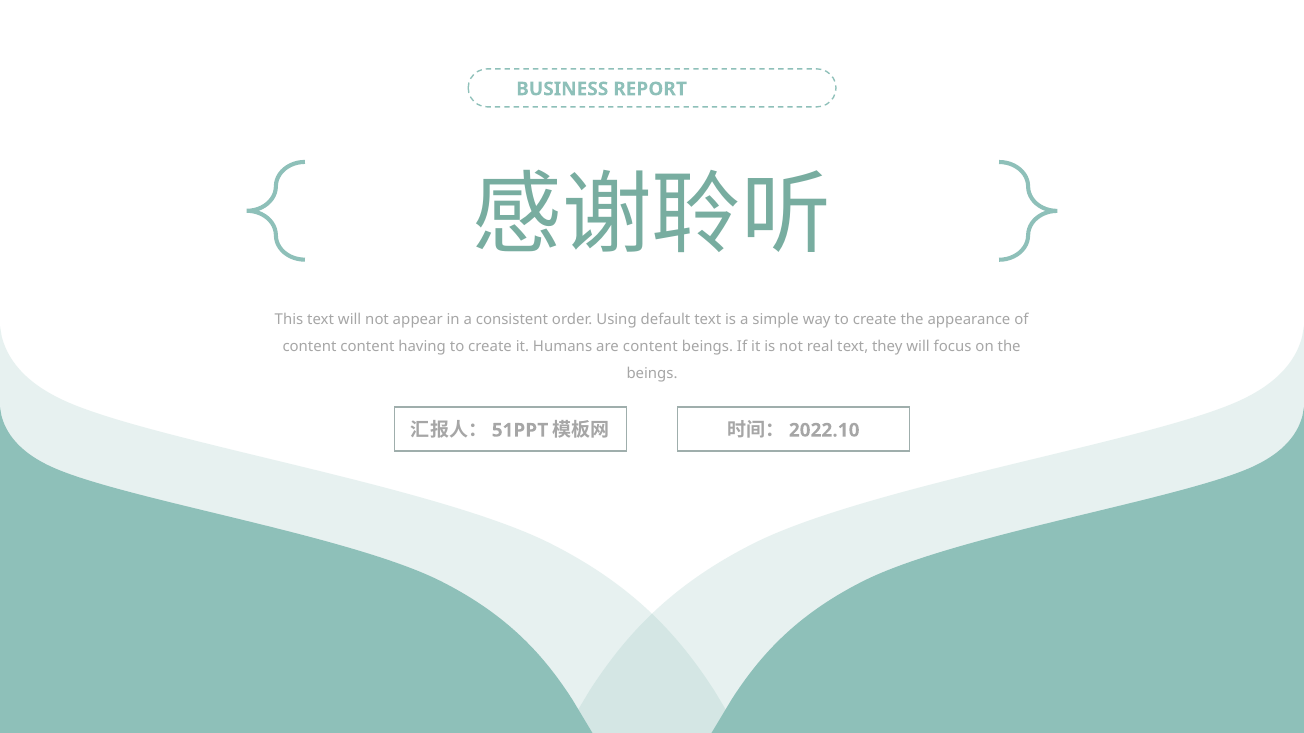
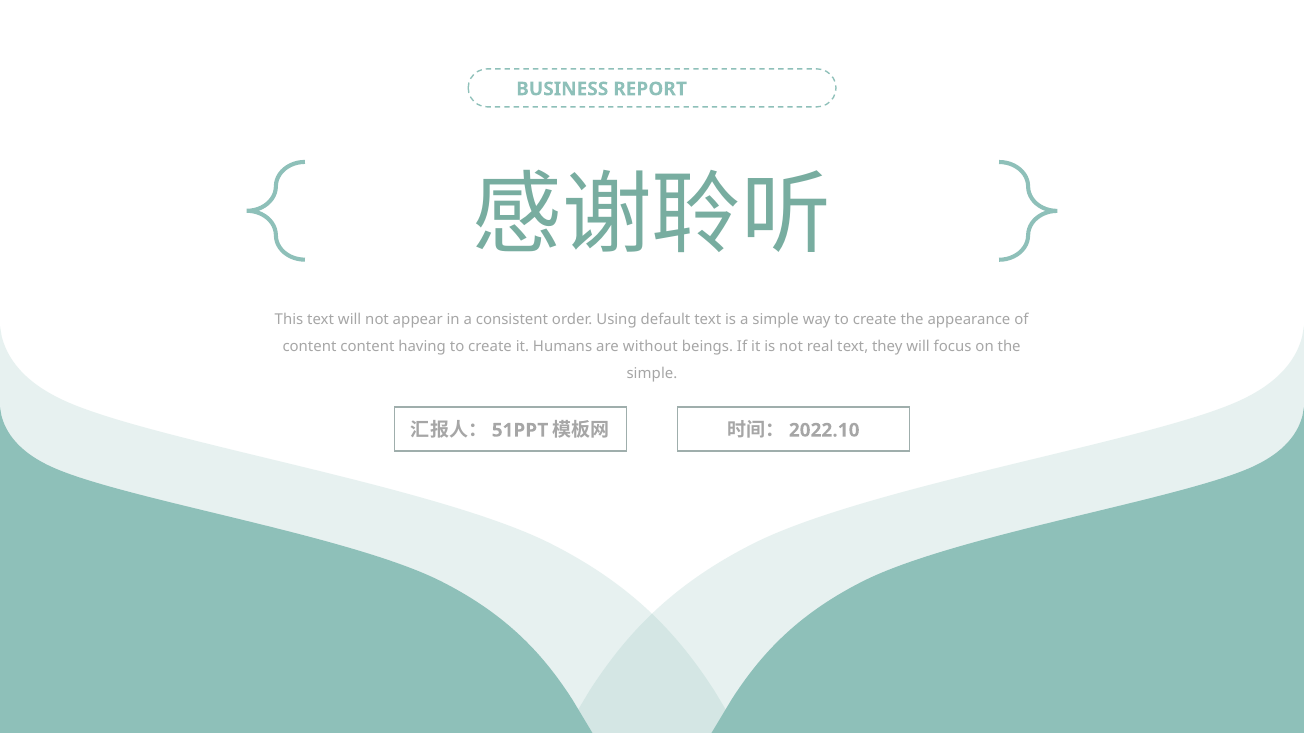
are content: content -> without
beings at (652, 374): beings -> simple
